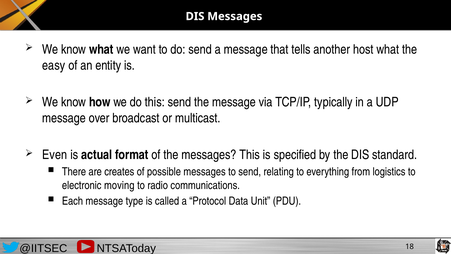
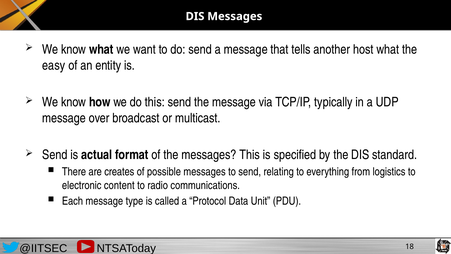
Even at (55, 155): Even -> Send
moving: moving -> content
